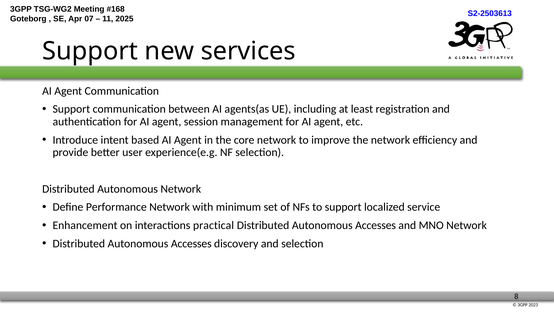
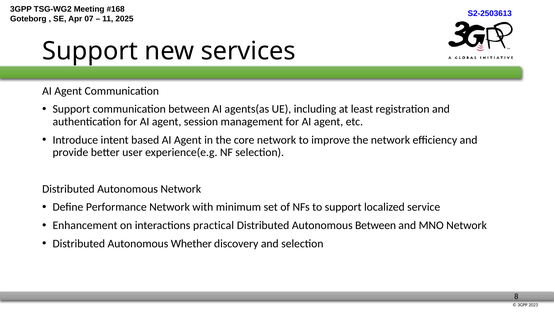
Accesses at (376, 225): Accesses -> Between
Accesses at (191, 243): Accesses -> Whether
